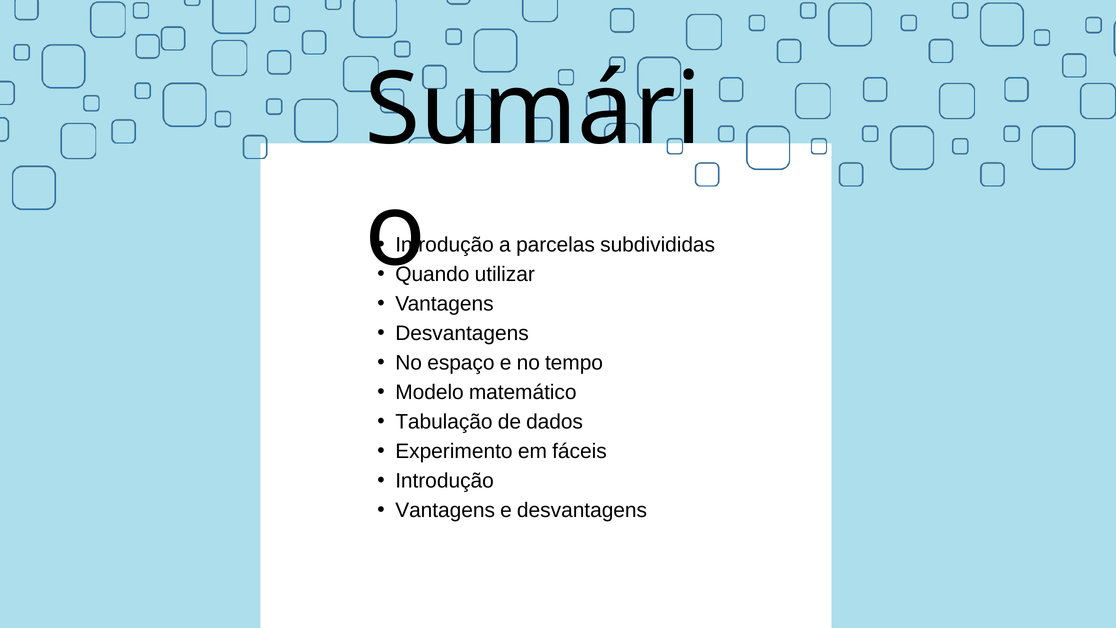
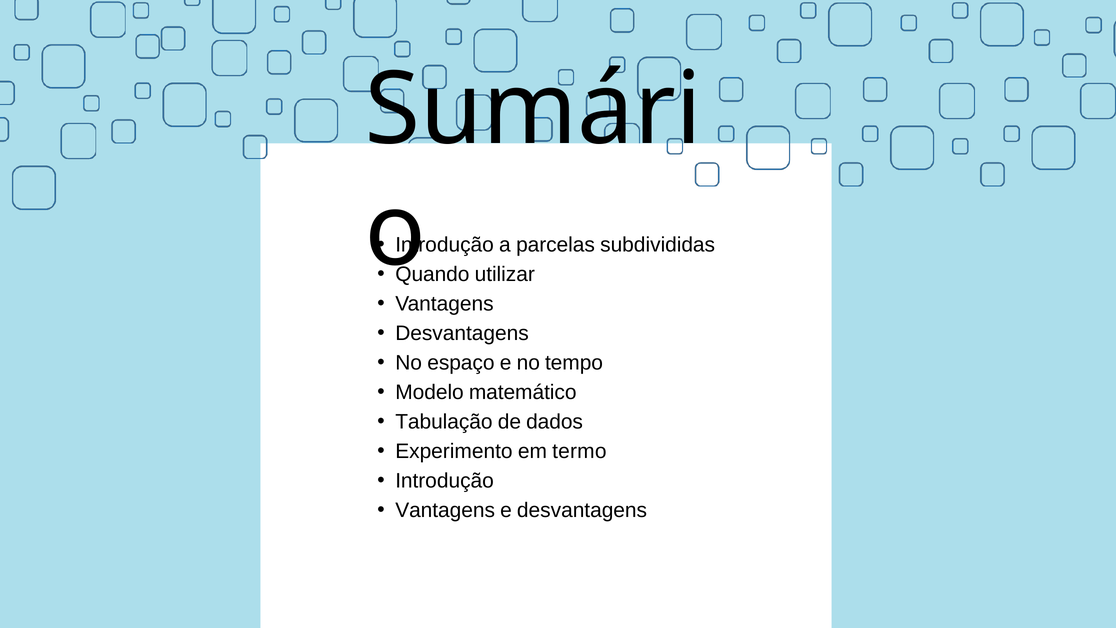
fáceis: fáceis -> termo
